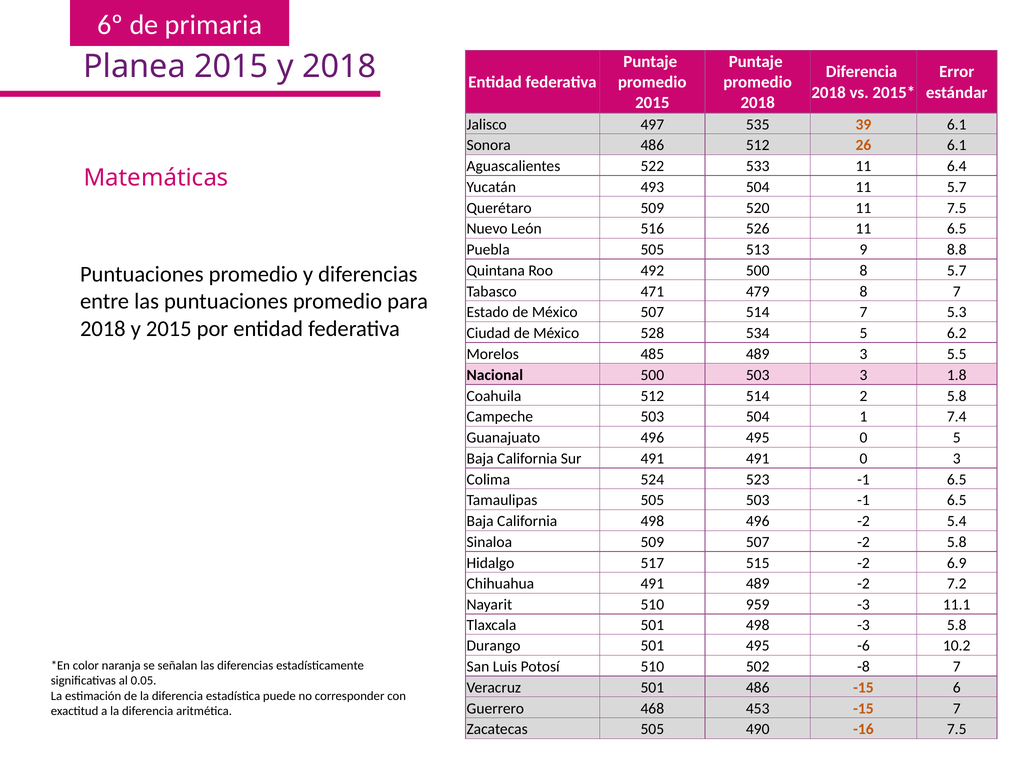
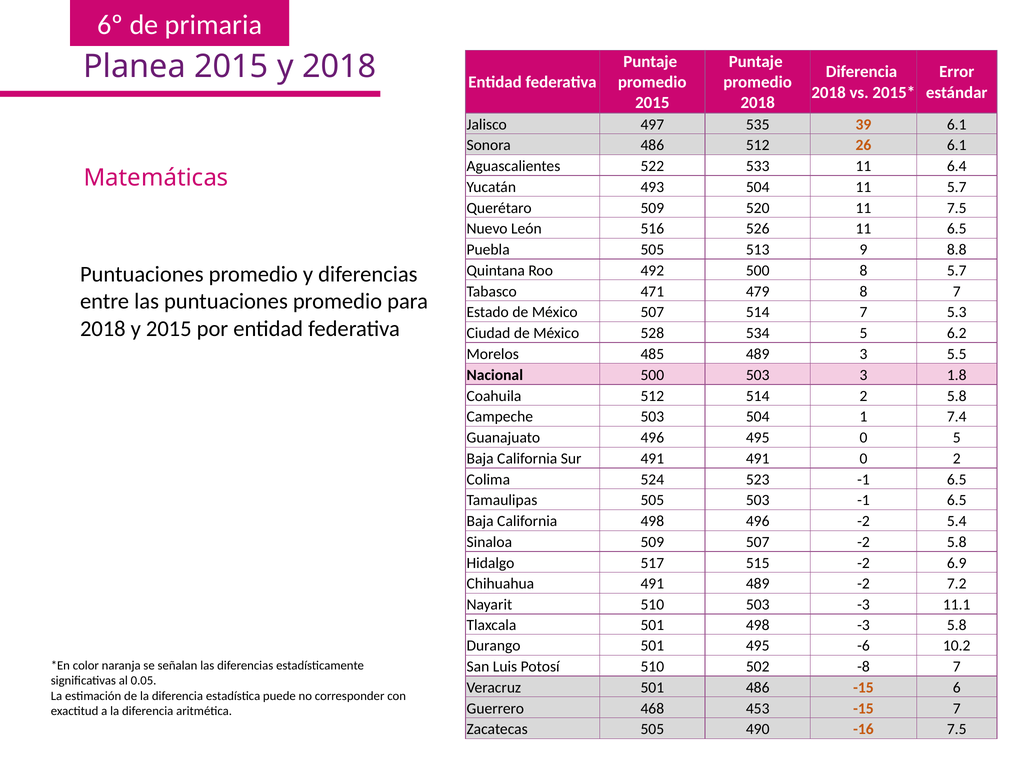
0 3: 3 -> 2
510 959: 959 -> 503
